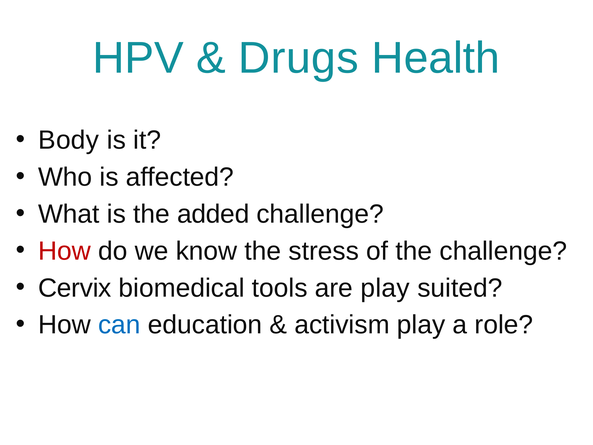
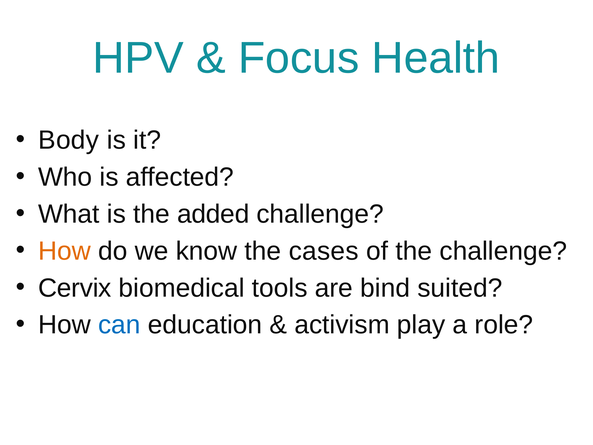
Drugs: Drugs -> Focus
How at (64, 251) colour: red -> orange
stress: stress -> cases
are play: play -> bind
